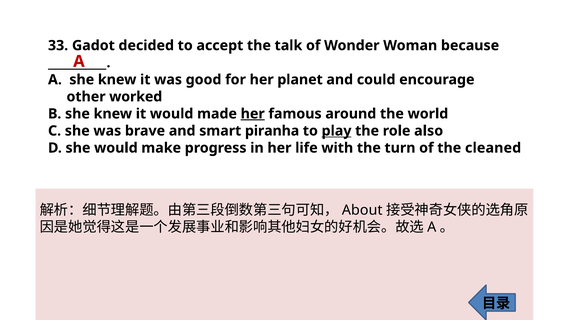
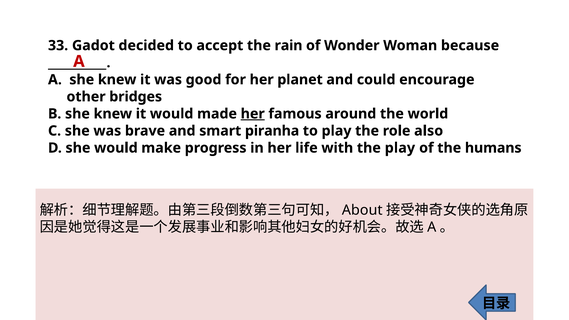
talk: talk -> rain
worked: worked -> bridges
play at (337, 131) underline: present -> none
the turn: turn -> play
cleaned: cleaned -> humans
